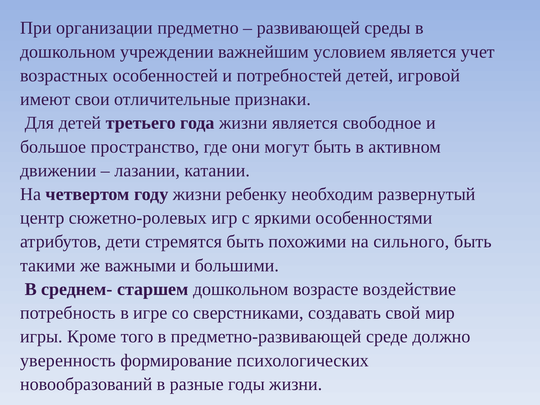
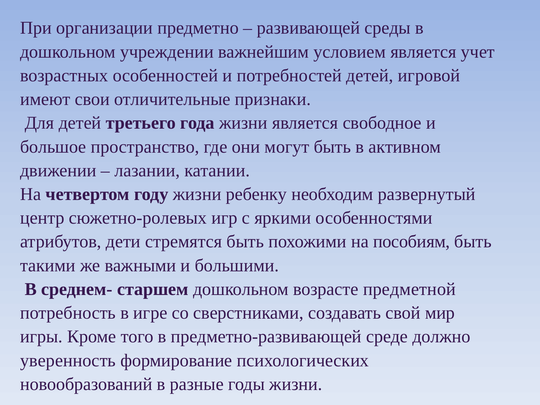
сильного: сильного -> пособиям
воздействие: воздействие -> предметной
